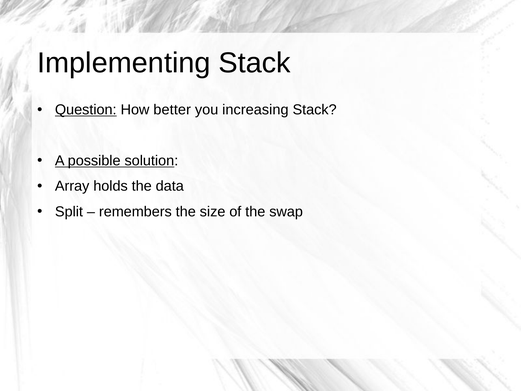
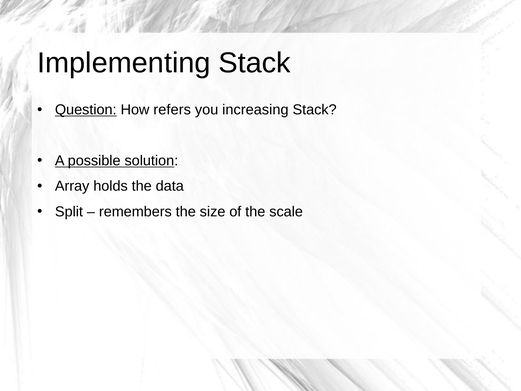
better: better -> refers
swap: swap -> scale
